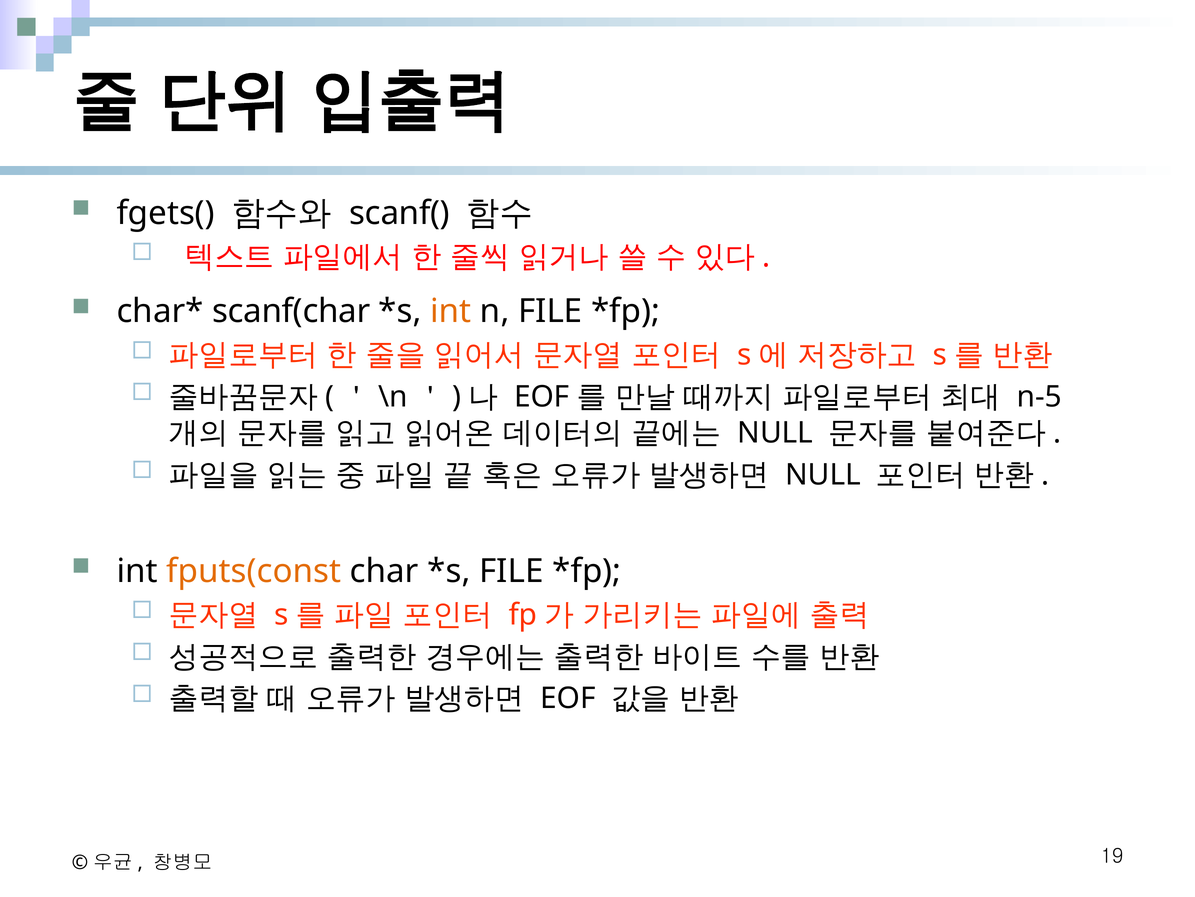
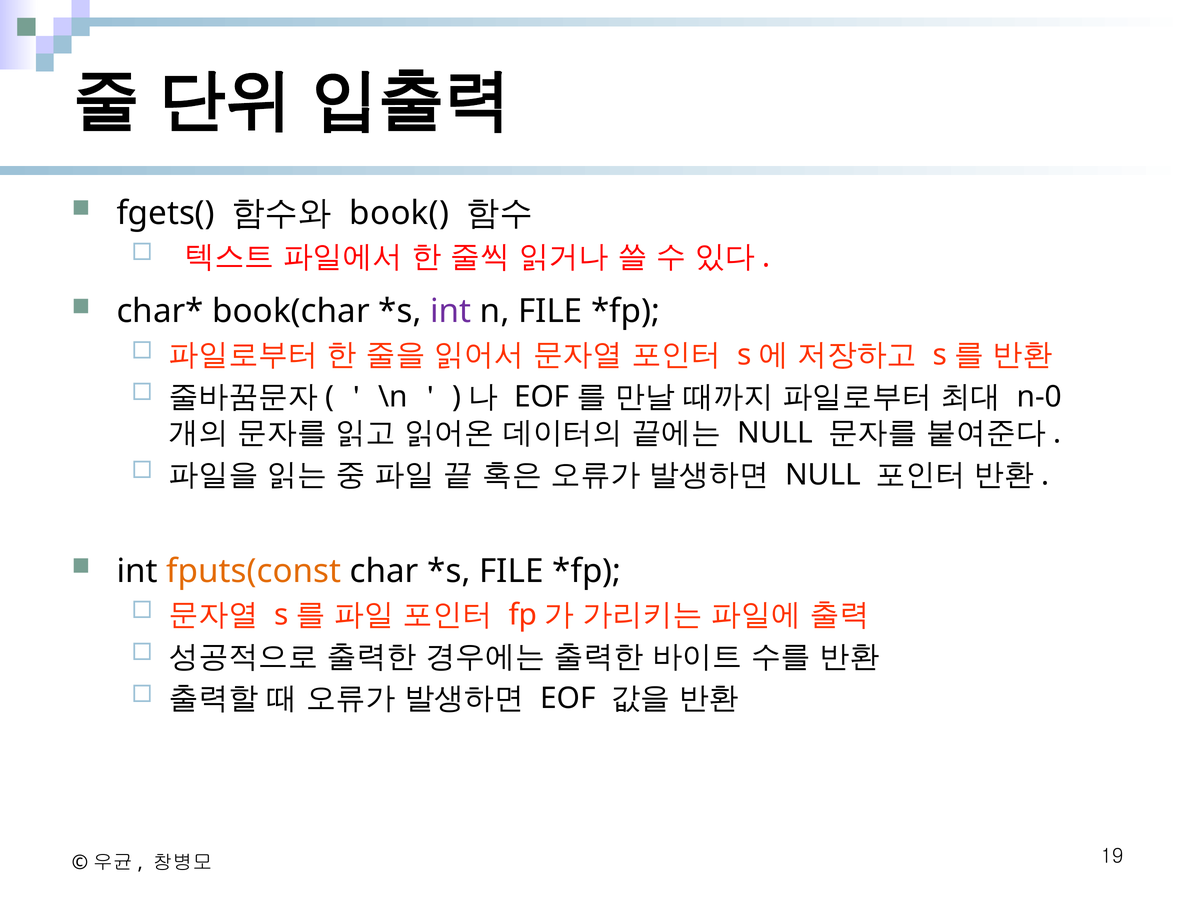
scanf(: scanf( -> book(
scanf(char: scanf(char -> book(char
int at (451, 311) colour: orange -> purple
n-5: n-5 -> n-0
